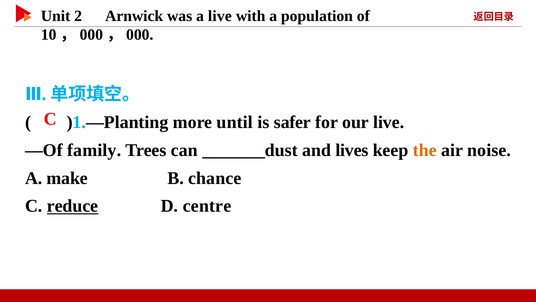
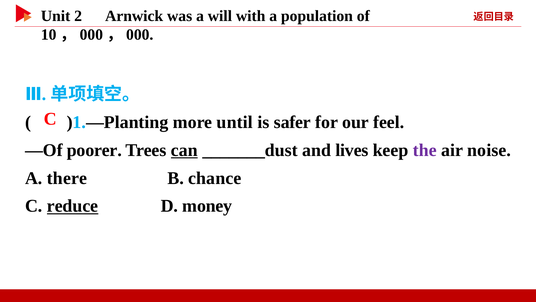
a live: live -> will
our live: live -> feel
family: family -> poorer
can underline: none -> present
the colour: orange -> purple
make: make -> there
centre: centre -> money
